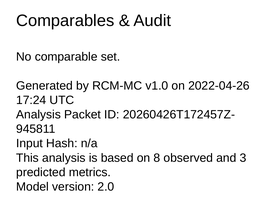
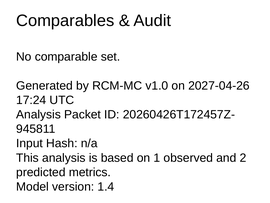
2022-04-26: 2022-04-26 -> 2027-04-26
8: 8 -> 1
3: 3 -> 2
2.0: 2.0 -> 1.4
